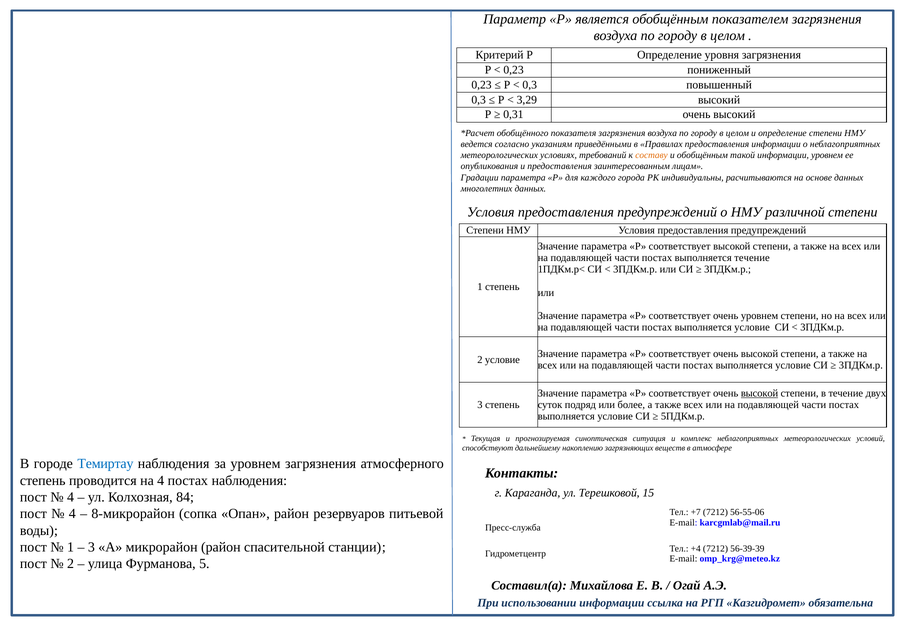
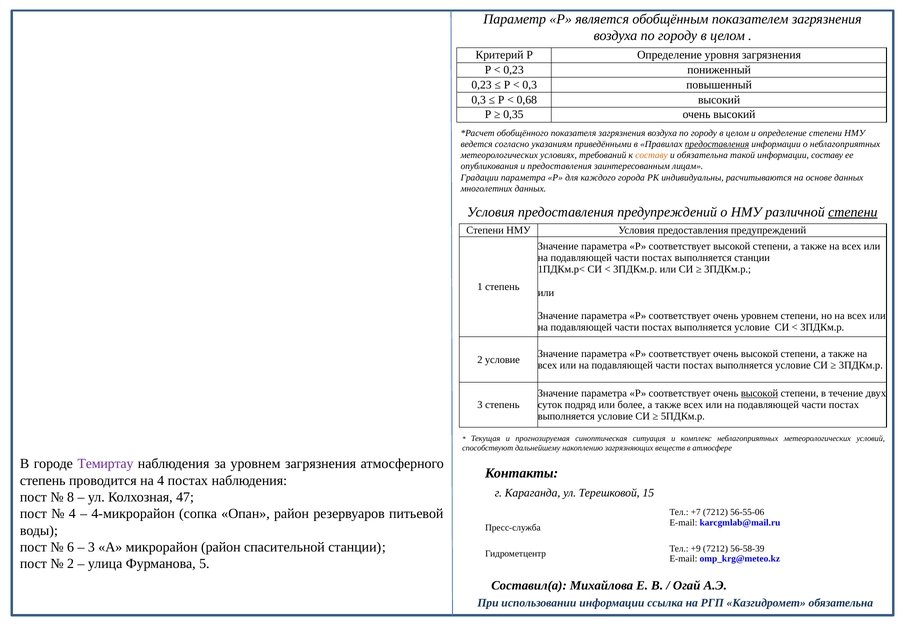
3,29: 3,29 -> 0,68
0,31: 0,31 -> 0,35
предоставления at (717, 144) underline: none -> present
и обобщённым: обобщённым -> обязательна
информации уровнем: уровнем -> составу
степени at (853, 212) underline: none -> present
выполняется течение: течение -> станции
Темиртау colour: blue -> purple
4 at (71, 498): 4 -> 8
84: 84 -> 47
8-микрорайон: 8-микрорайон -> 4-микрорайон
1 at (71, 548): 1 -> 6
+4: +4 -> +9
56-39-39: 56-39-39 -> 56-58-39
